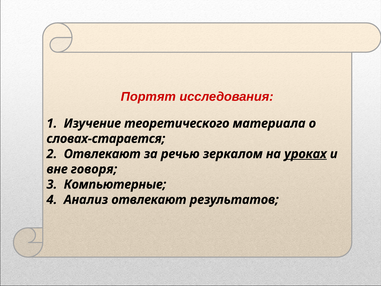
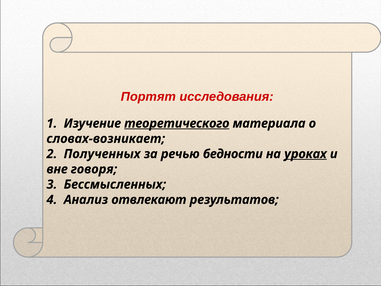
теоретического underline: none -> present
словах-старается: словах-старается -> словах-возникает
2 Отвлекают: Отвлекают -> Полученных
зеркалом: зеркалом -> бедности
Компьютерные: Компьютерные -> Бессмысленных
